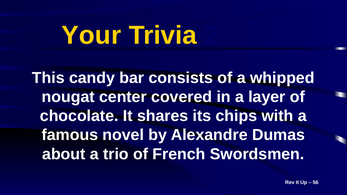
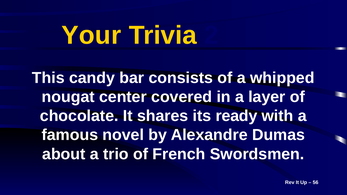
chips: chips -> ready
